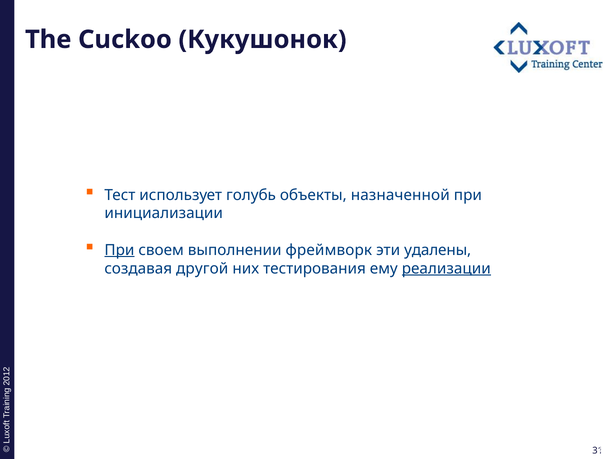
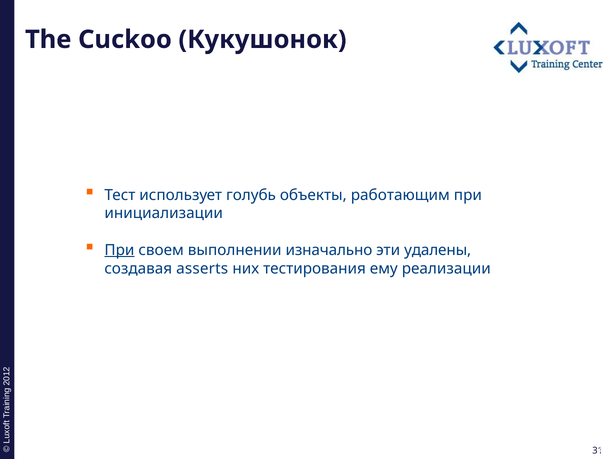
назначенной: назначенной -> работающим
фреймворк: фреймворк -> изначально
другой: другой -> asserts
реализации underline: present -> none
